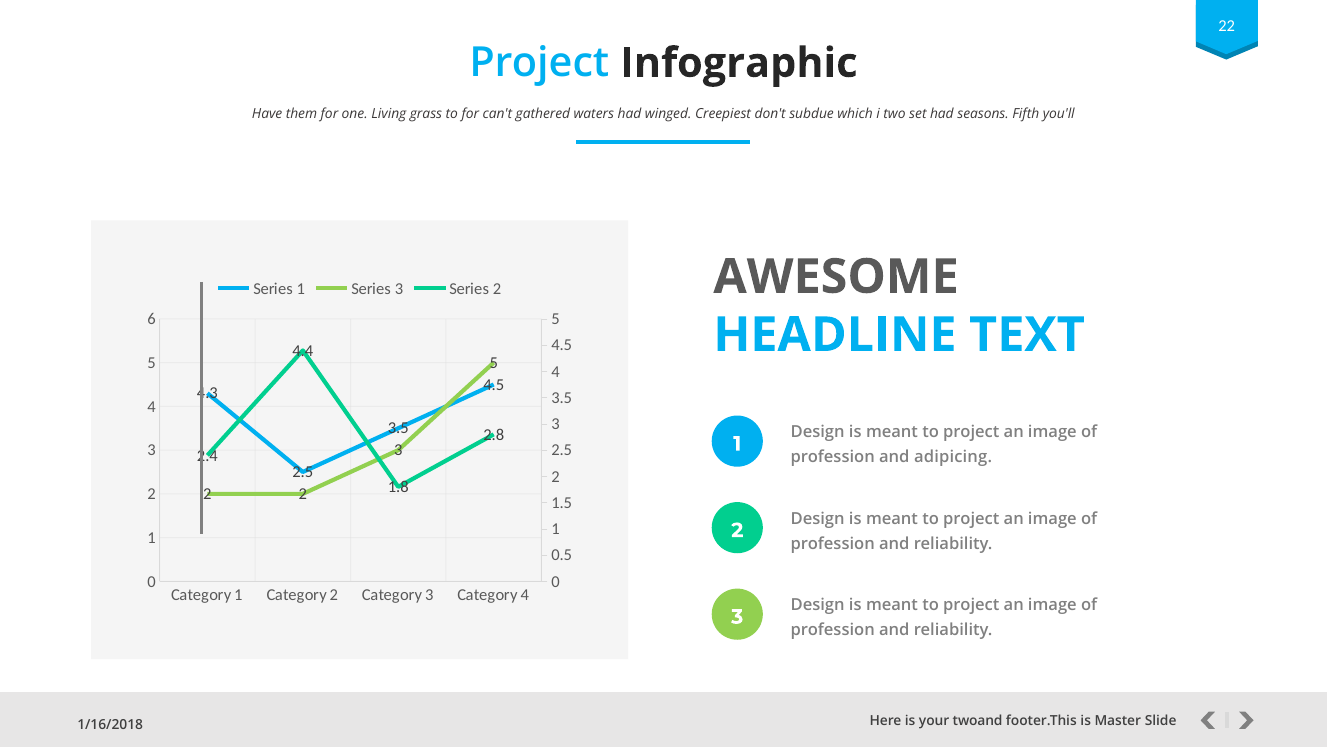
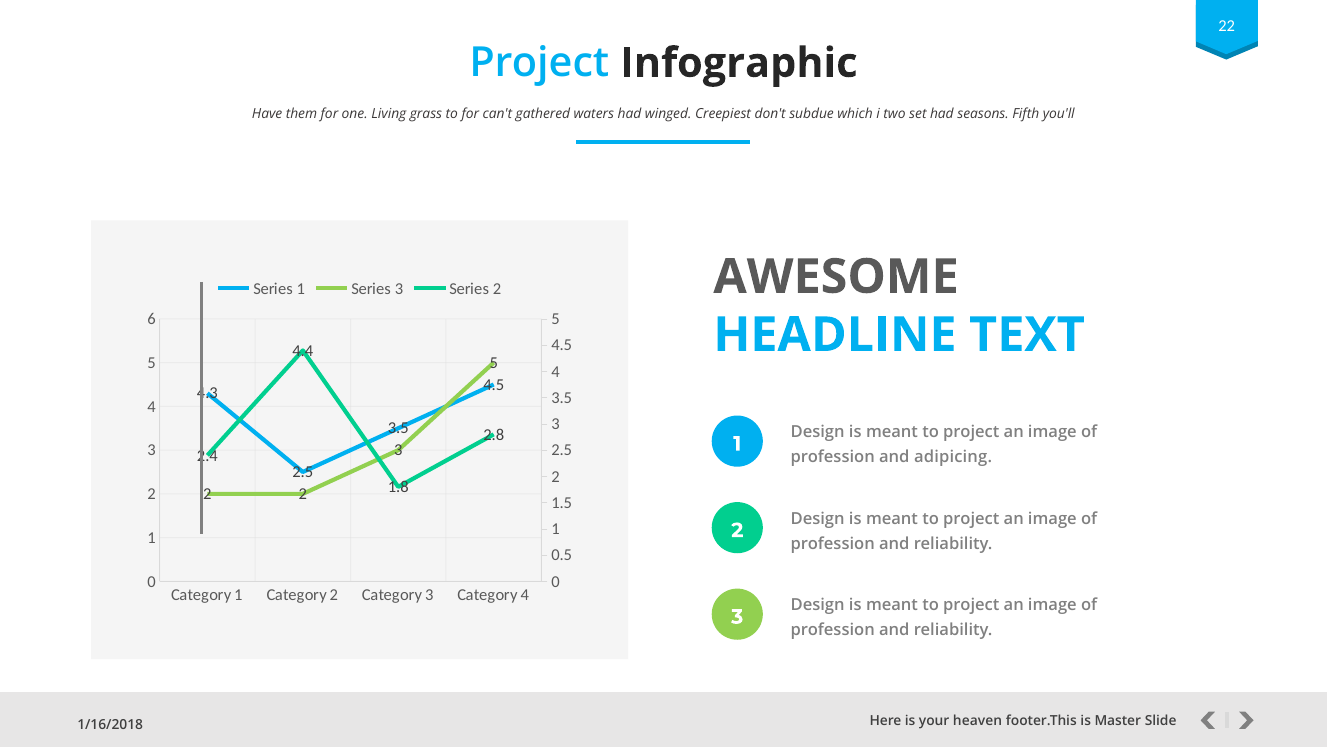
twoand: twoand -> heaven
